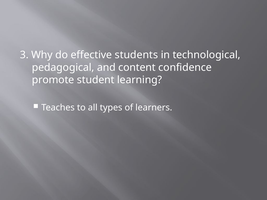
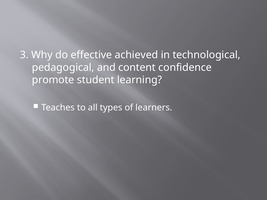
students: students -> achieved
